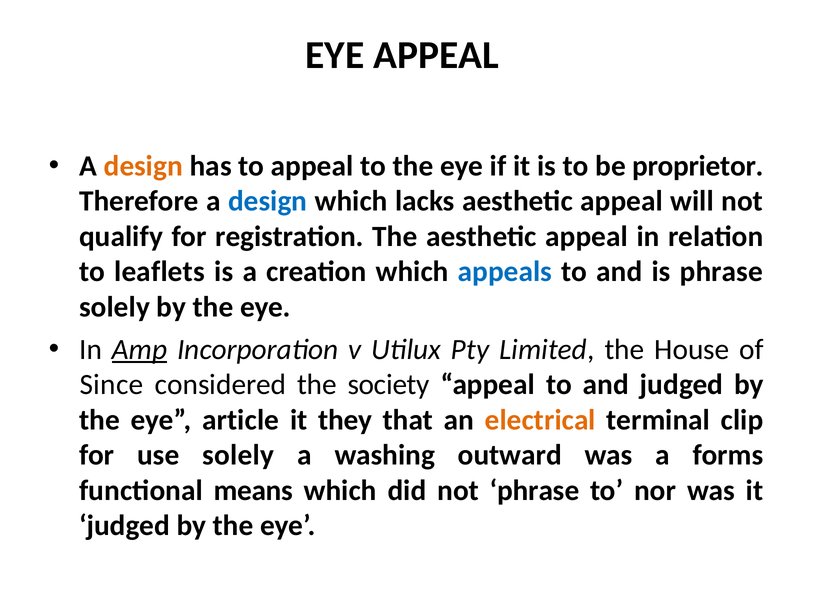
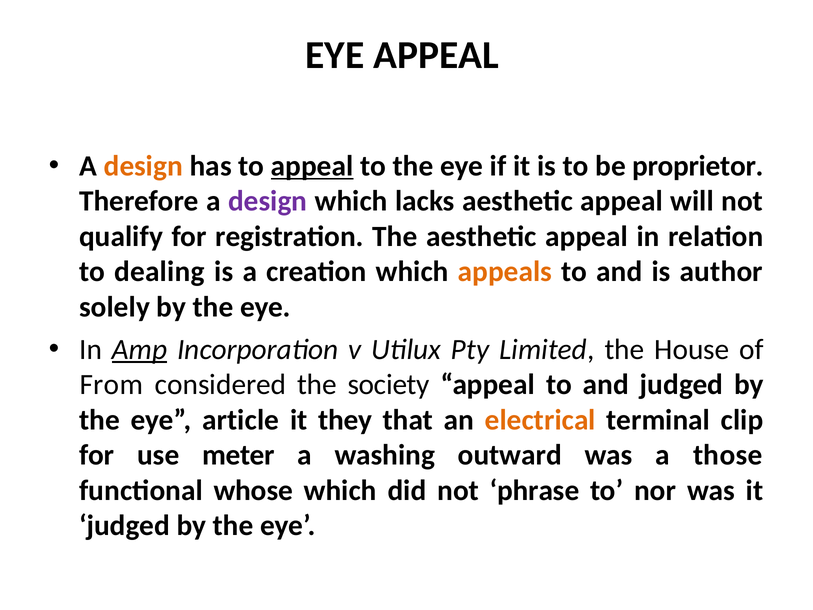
appeal at (312, 166) underline: none -> present
design at (268, 201) colour: blue -> purple
leaflets: leaflets -> dealing
appeals colour: blue -> orange
is phrase: phrase -> author
Since: Since -> From
use solely: solely -> meter
forms: forms -> those
means: means -> whose
